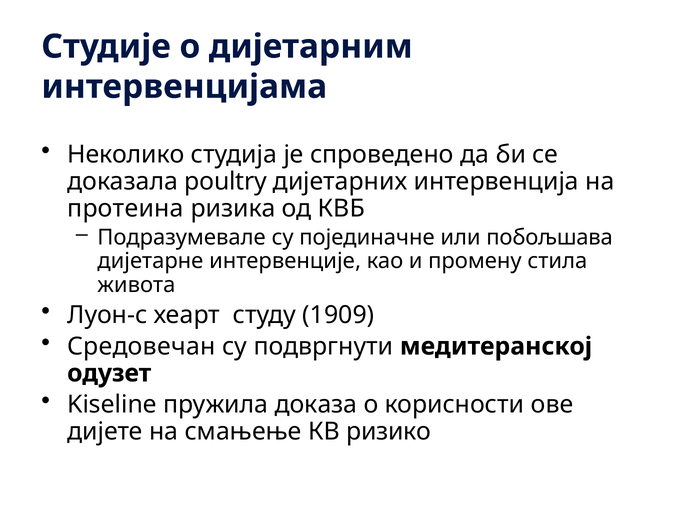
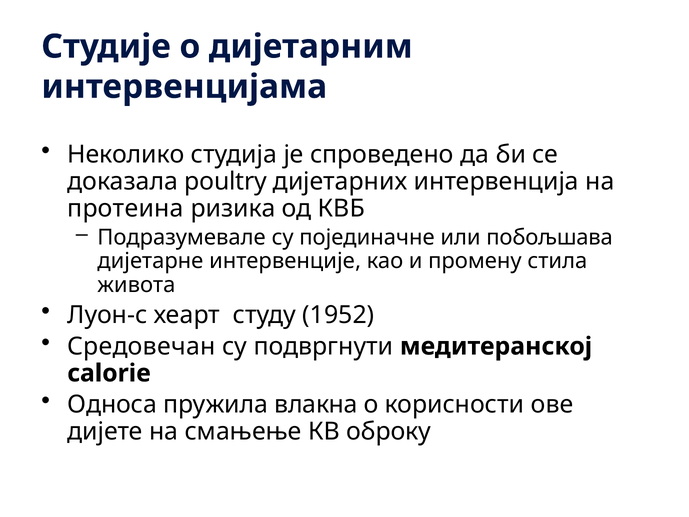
1909: 1909 -> 1952
одузет: одузет -> calorie
Kiseline: Kiseline -> Односа
доказа: доказа -> влакна
ризико: ризико -> оброку
